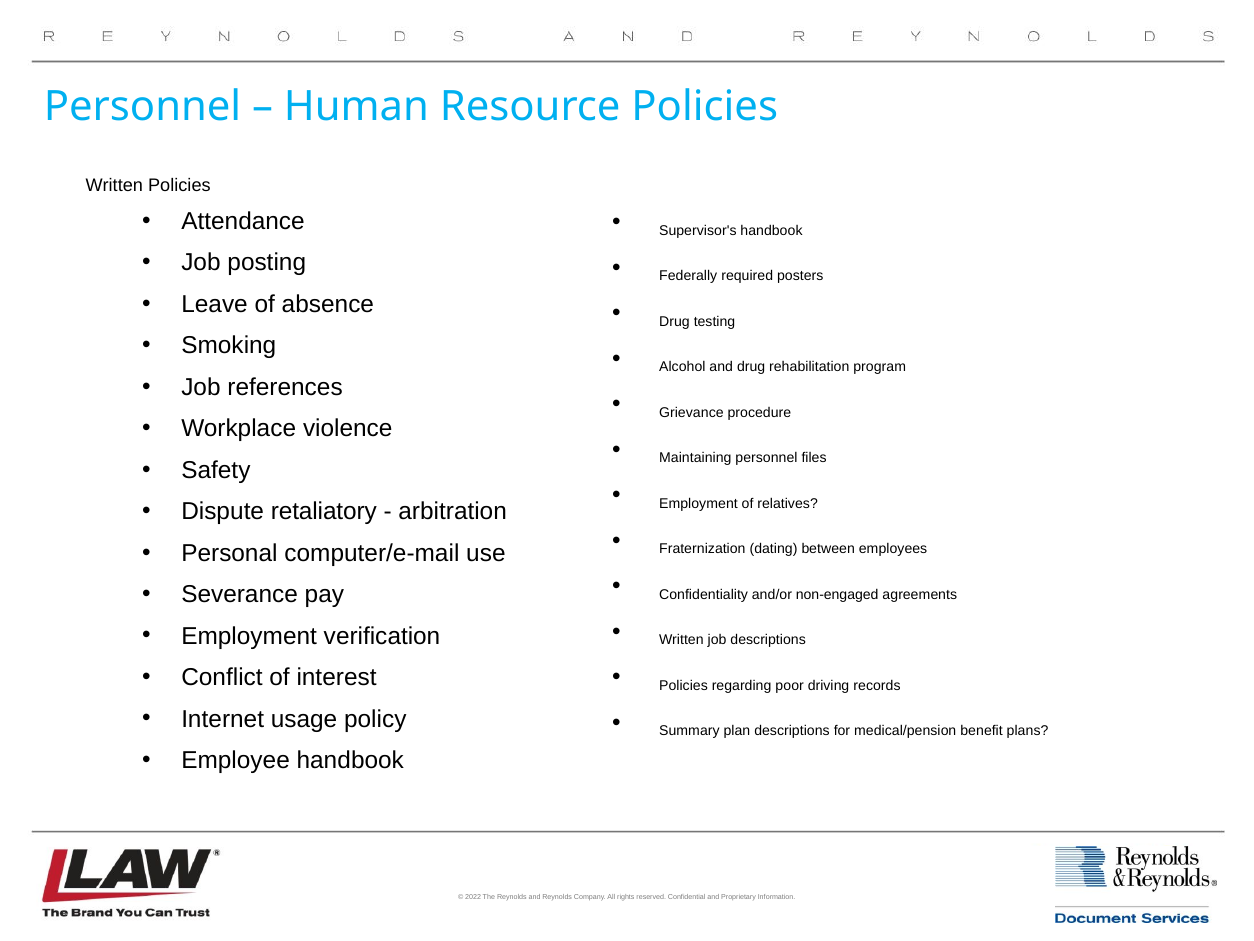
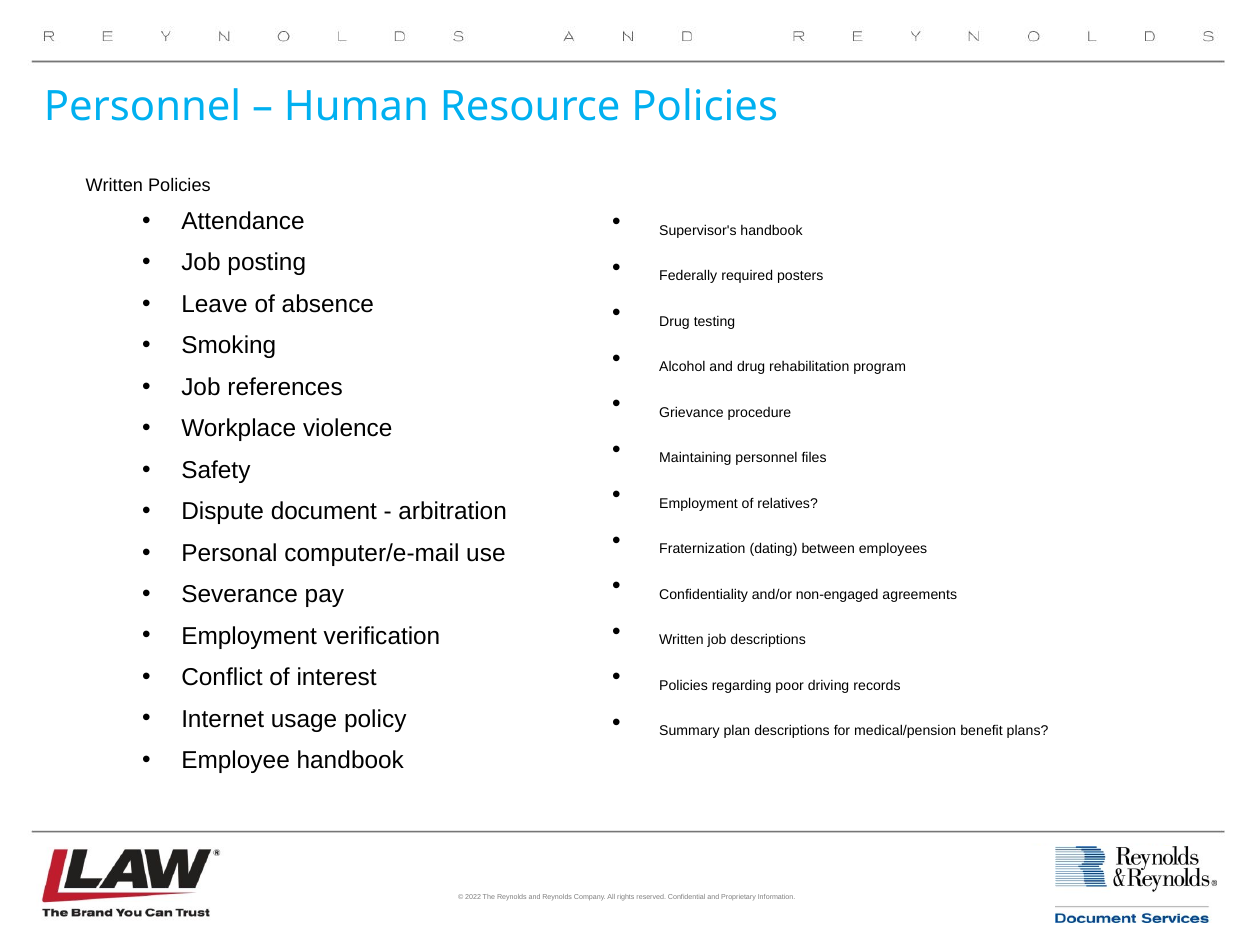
retaliatory: retaliatory -> document
